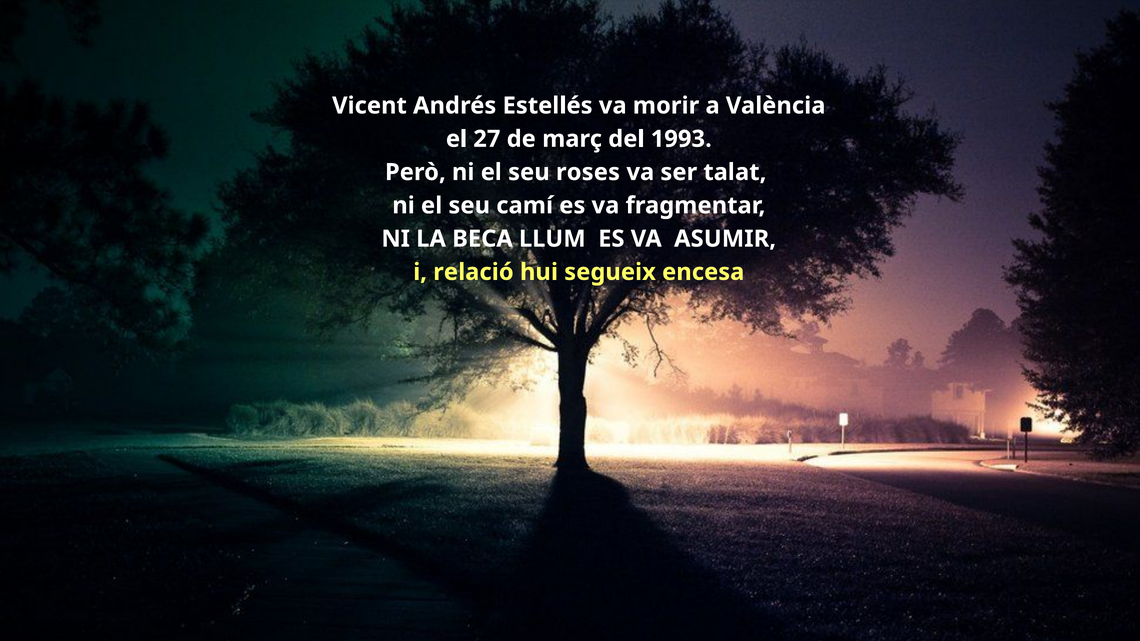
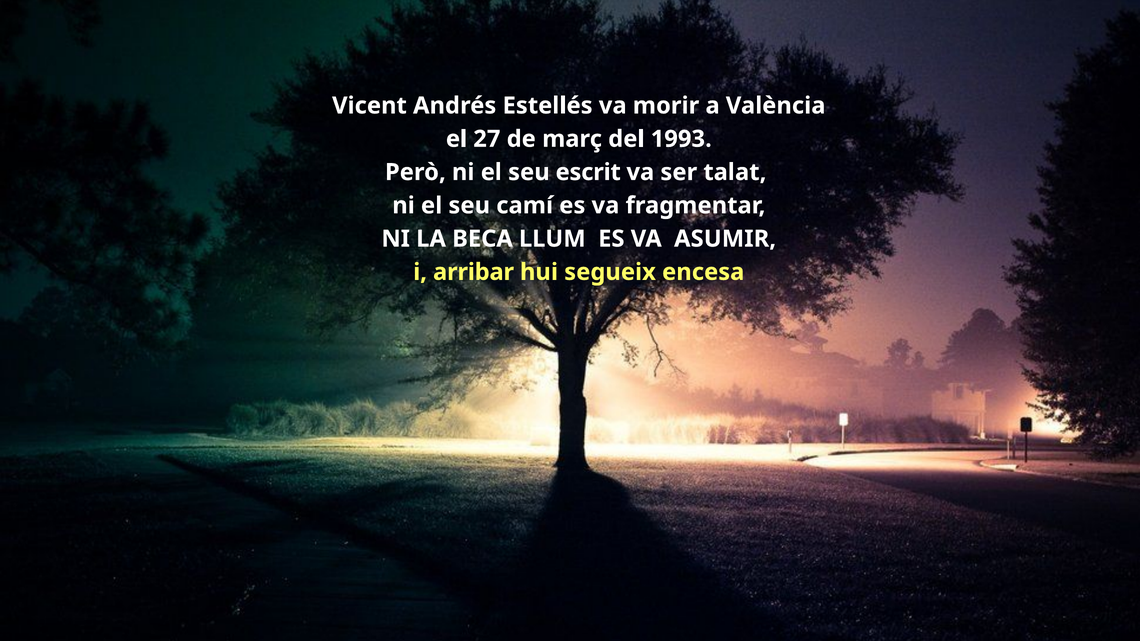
roses: roses -> escrit
relació: relació -> arribar
